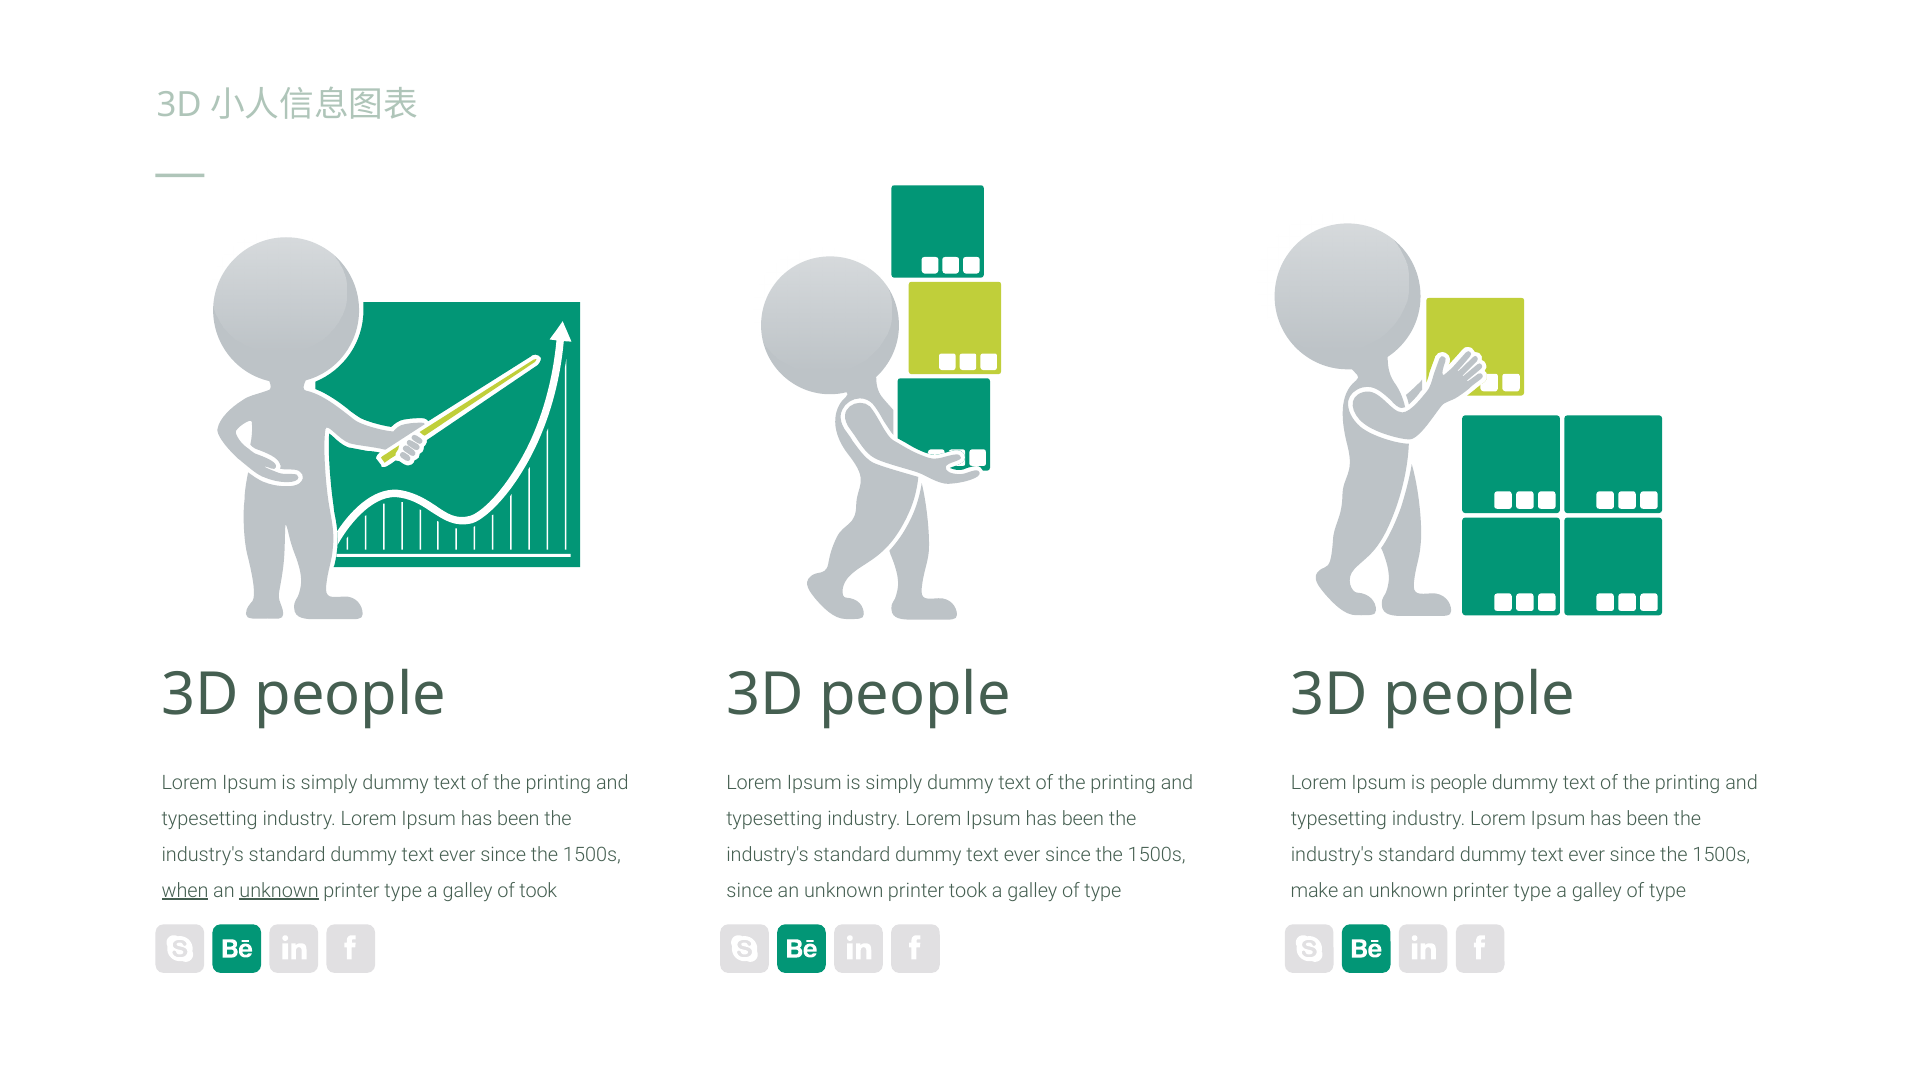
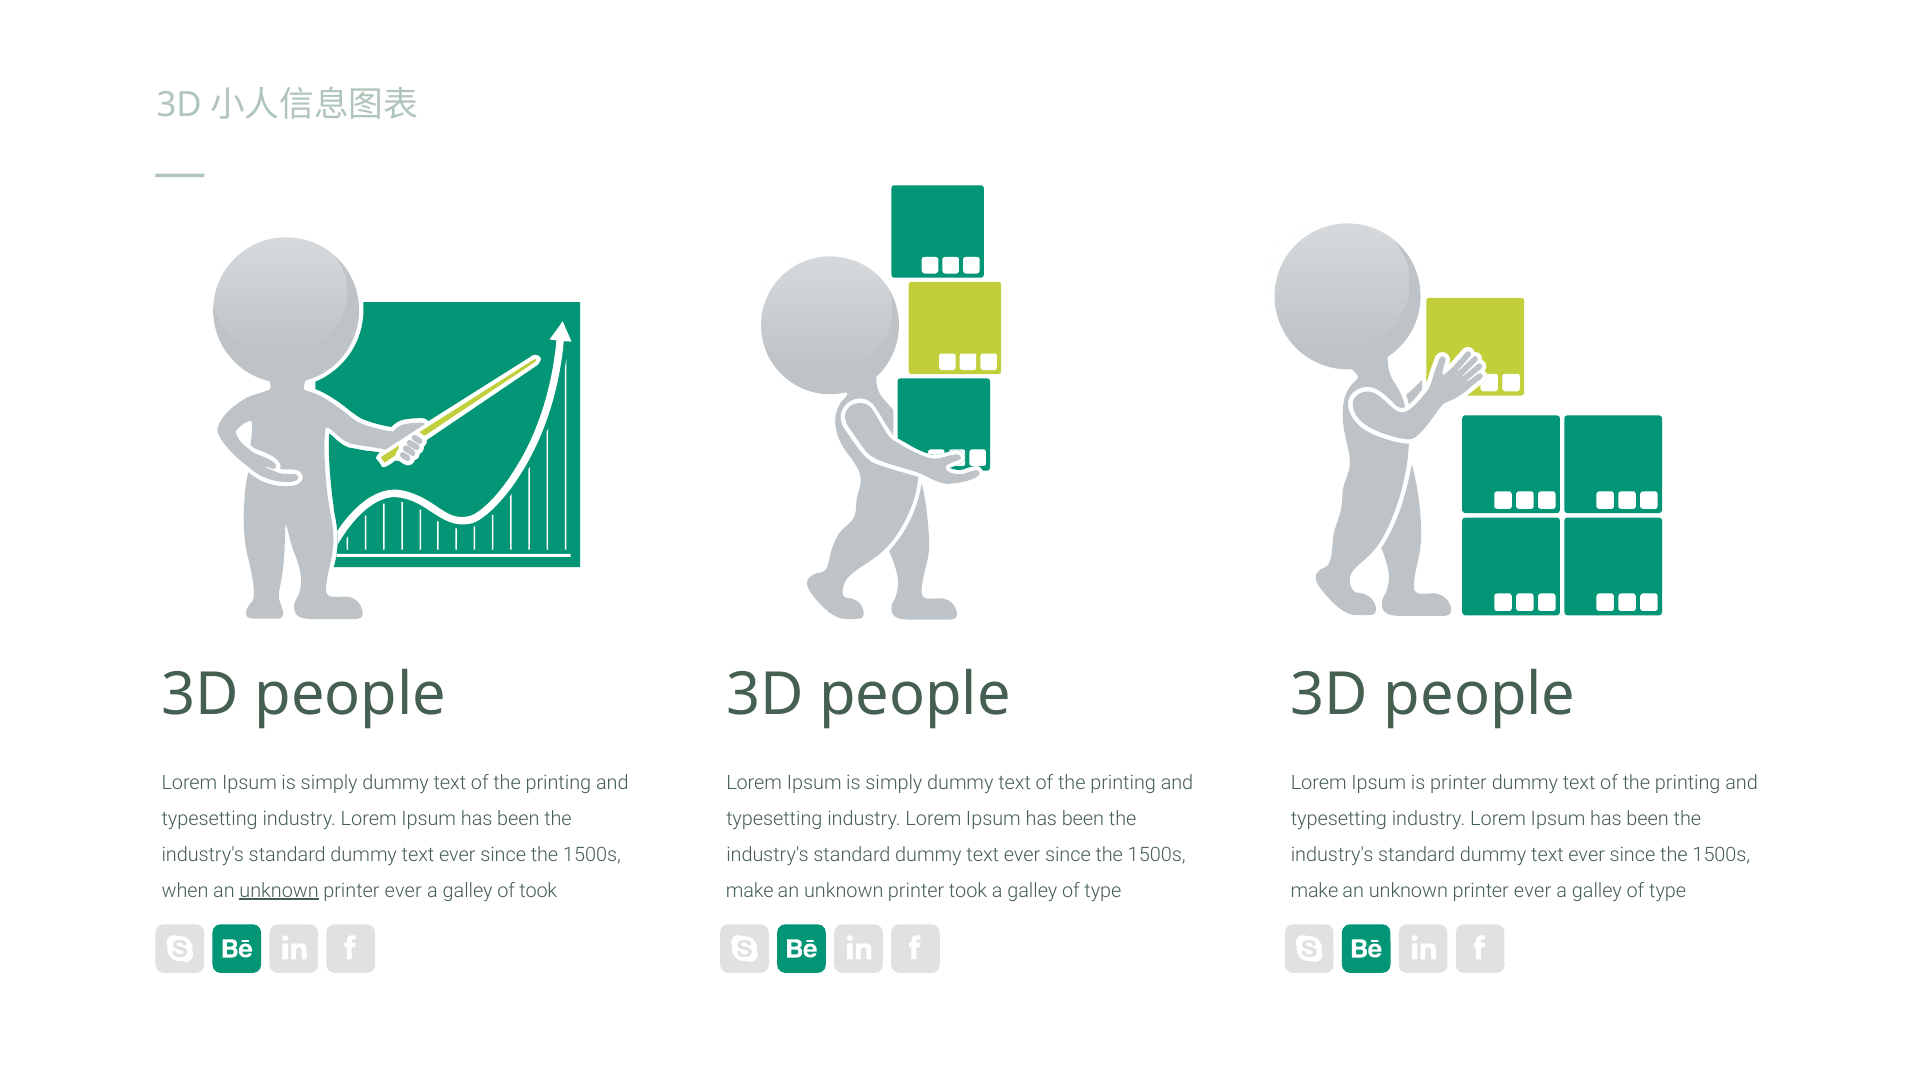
is people: people -> printer
when underline: present -> none
type at (403, 891): type -> ever
since at (750, 891): since -> make
type at (1533, 891): type -> ever
